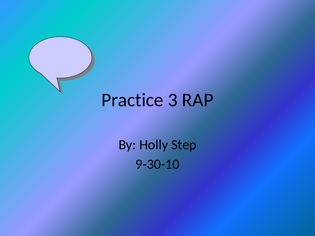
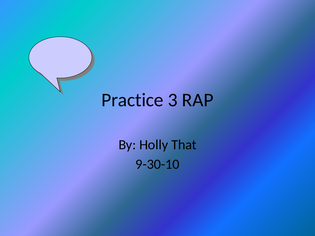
Step: Step -> That
